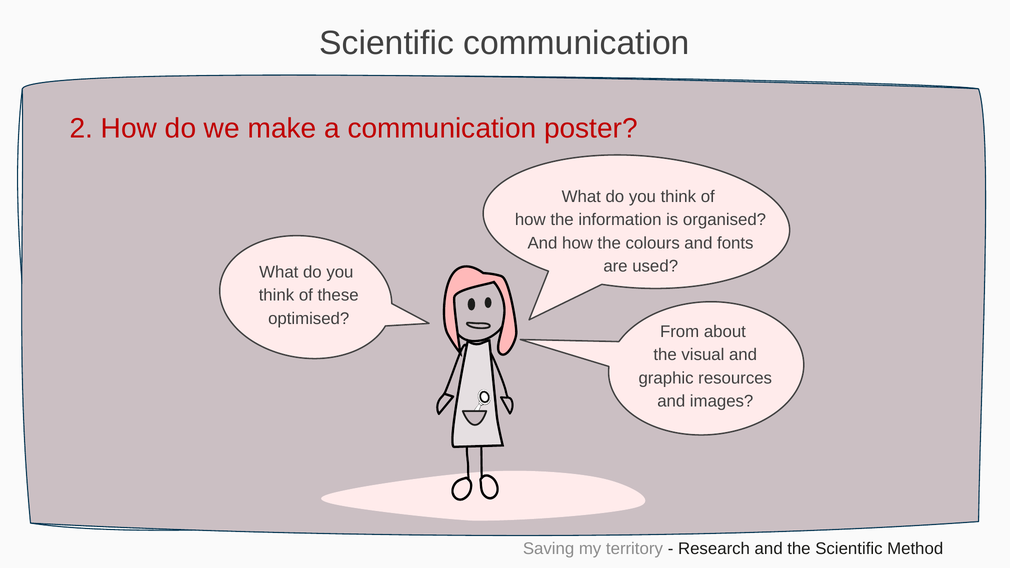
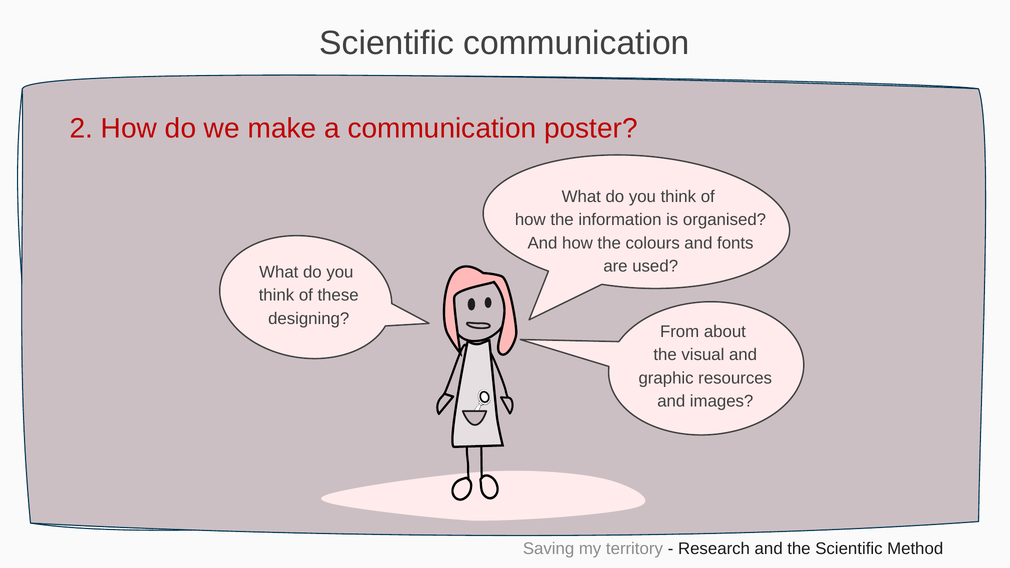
optimised: optimised -> designing
